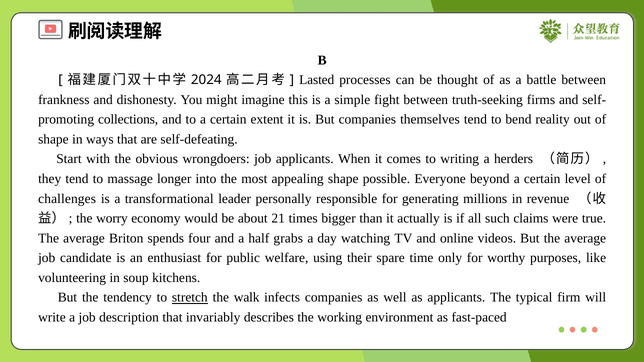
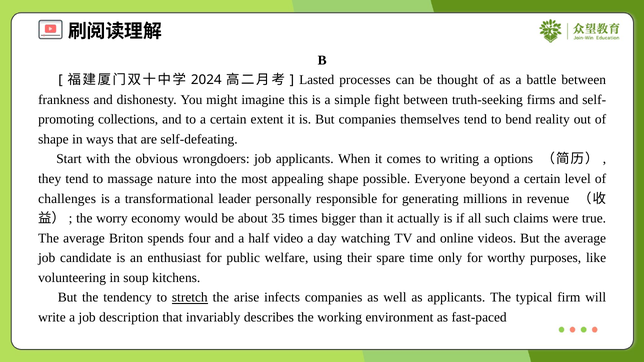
herders: herders -> options
longer: longer -> nature
21: 21 -> 35
grabs: grabs -> video
walk: walk -> arise
